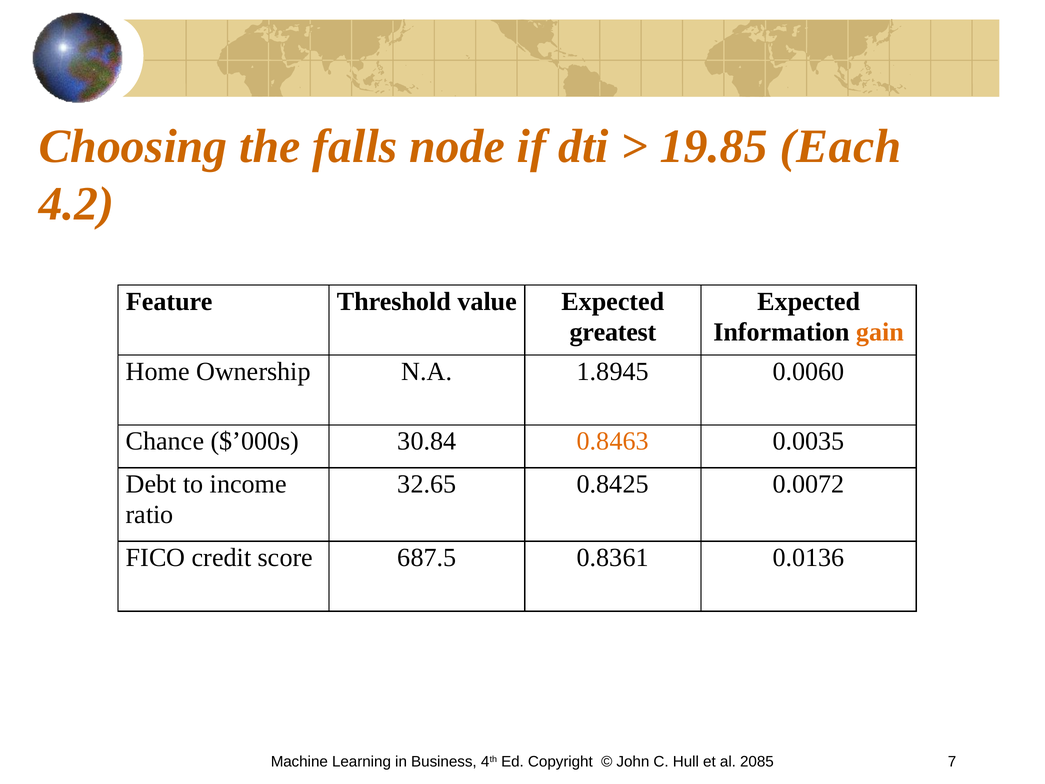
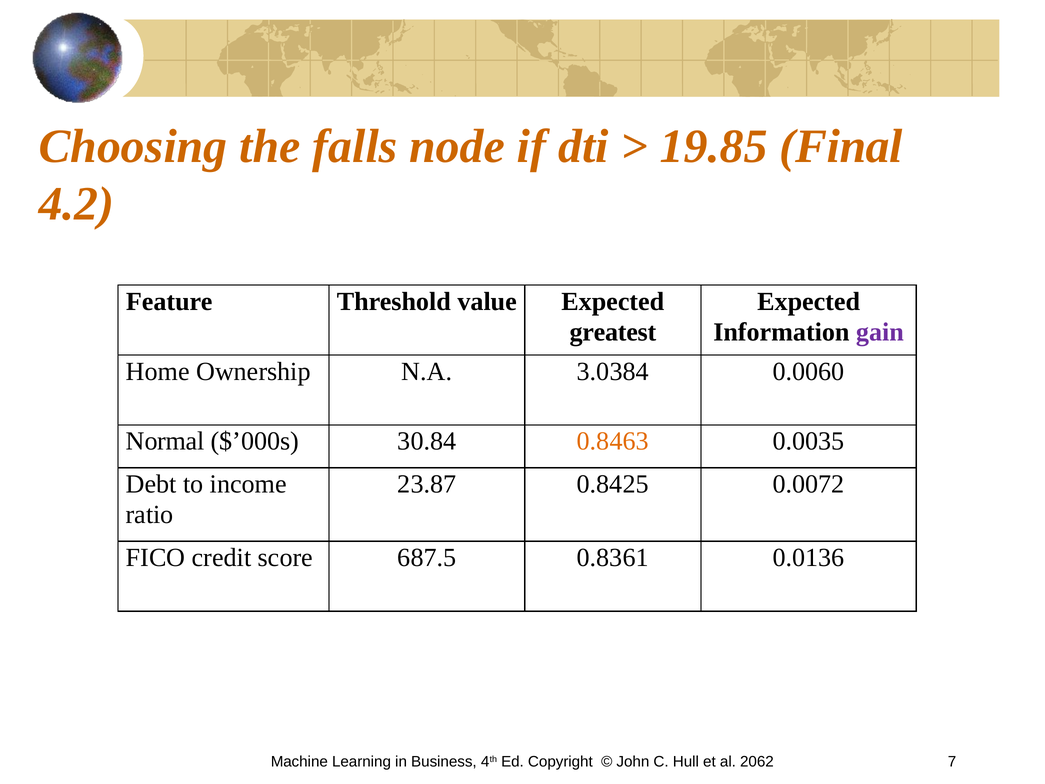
Each: Each -> Final
gain colour: orange -> purple
1.8945: 1.8945 -> 3.0384
Chance: Chance -> Normal
32.65: 32.65 -> 23.87
2085: 2085 -> 2062
